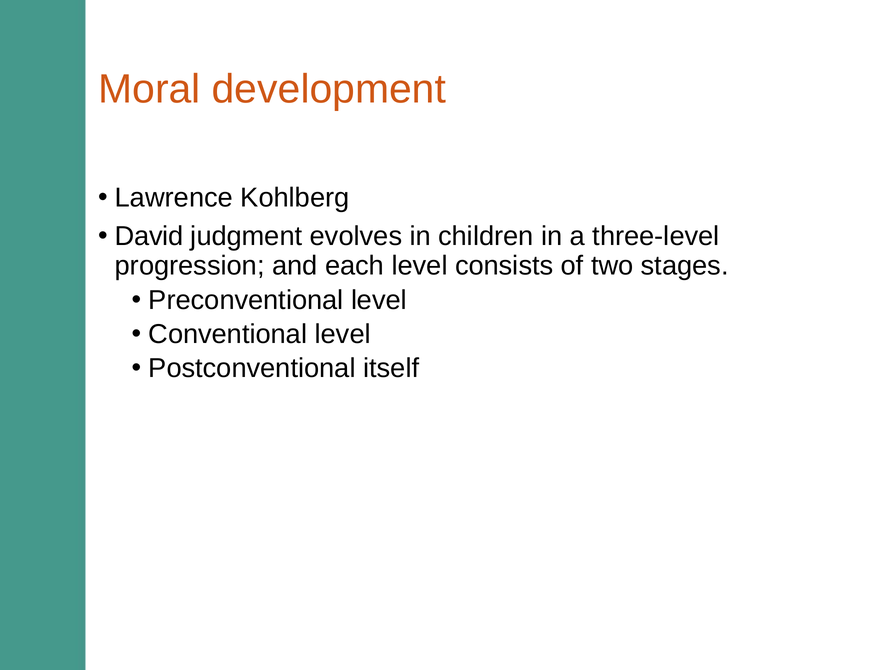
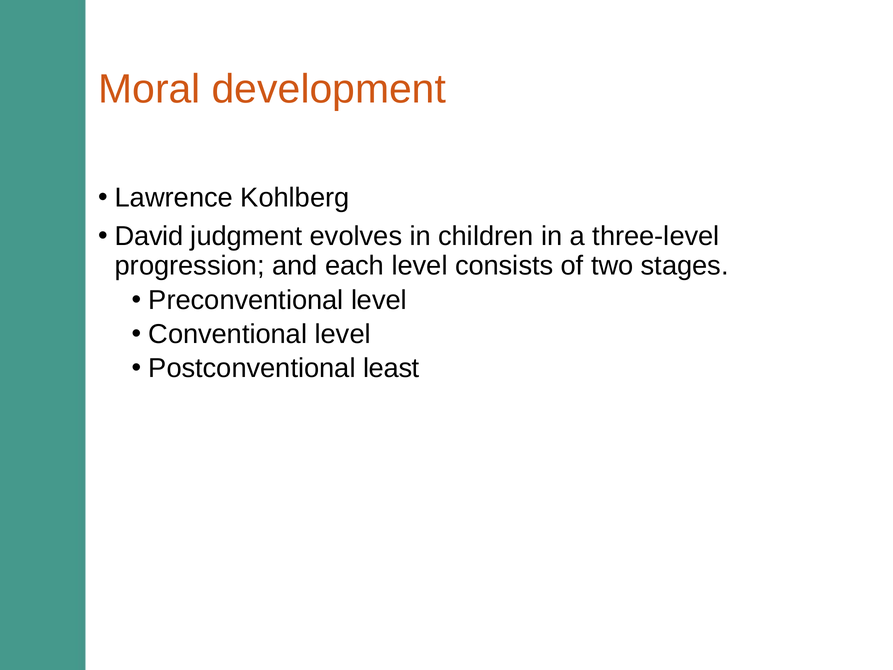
itself: itself -> least
